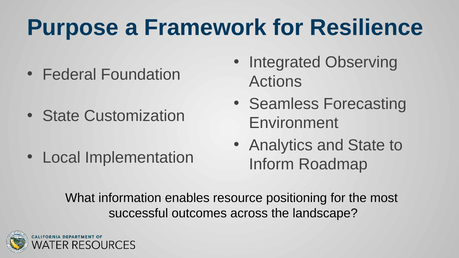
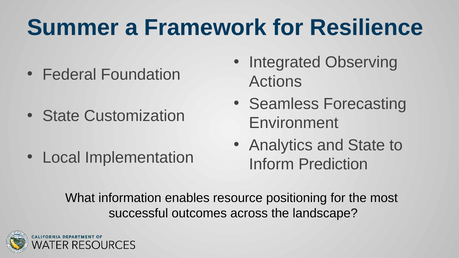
Purpose: Purpose -> Summer
Roadmap: Roadmap -> Prediction
